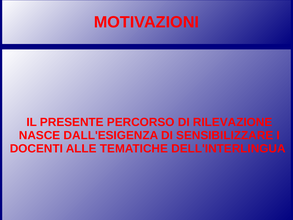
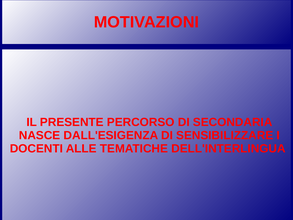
RILEVAZIONE: RILEVAZIONE -> SECONDARIA
